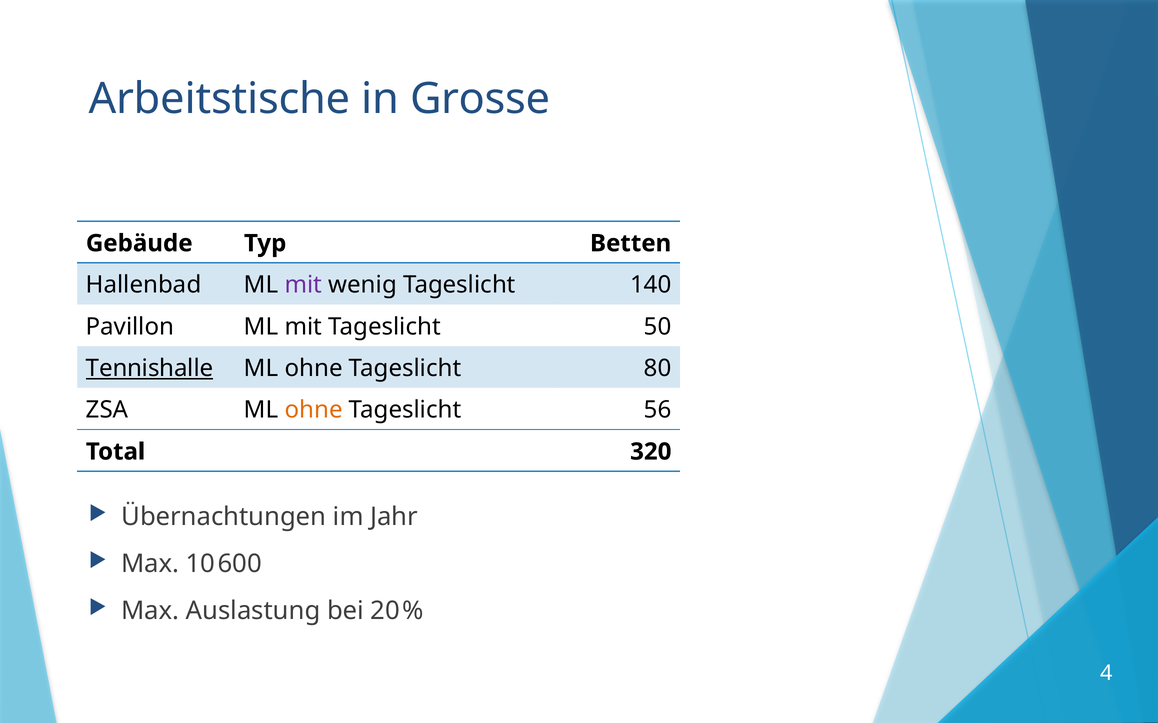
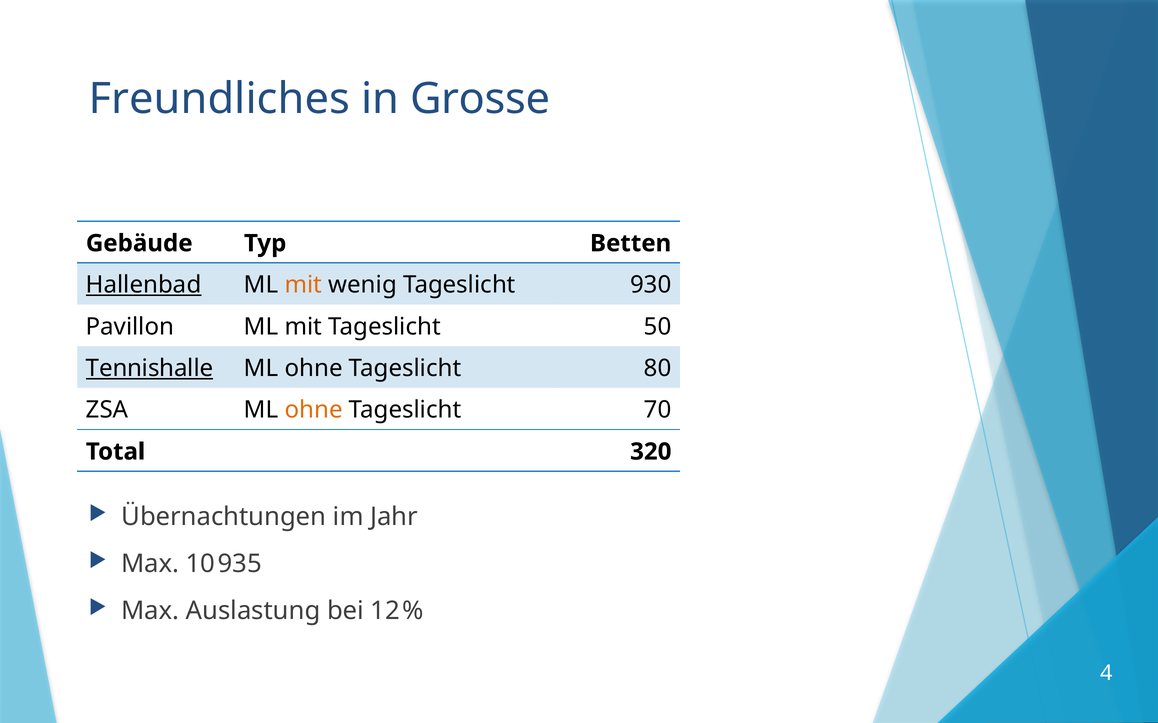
Arbeitstische: Arbeitstische -> Freundliches
Hallenbad underline: none -> present
mit at (303, 285) colour: purple -> orange
140: 140 -> 930
56: 56 -> 70
600: 600 -> 935
20: 20 -> 12
